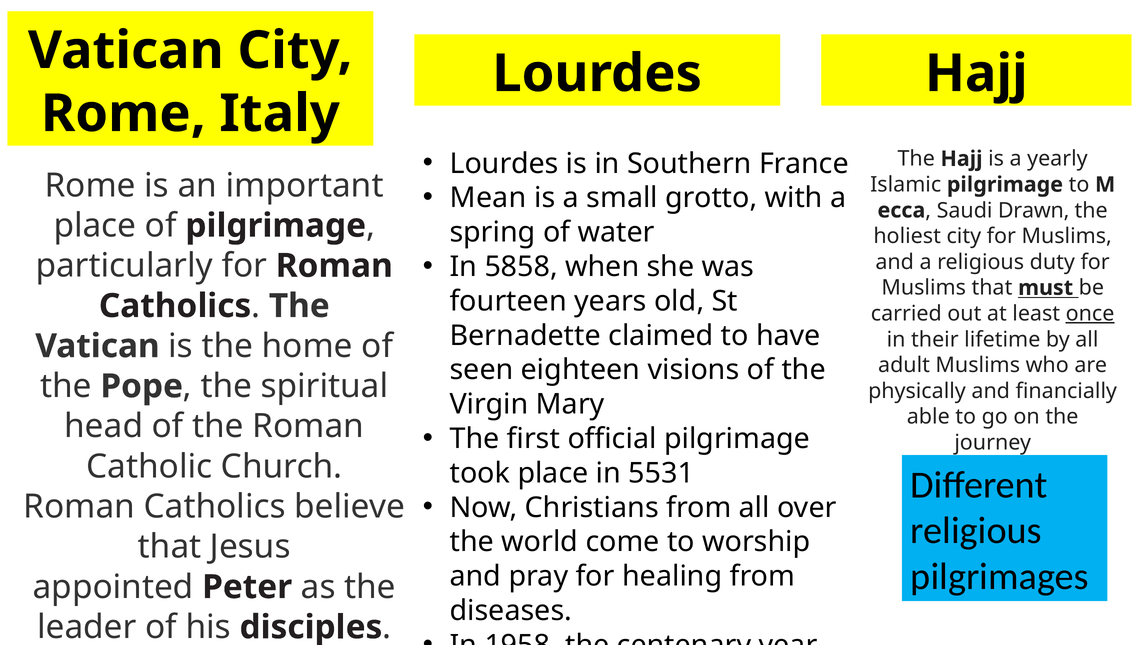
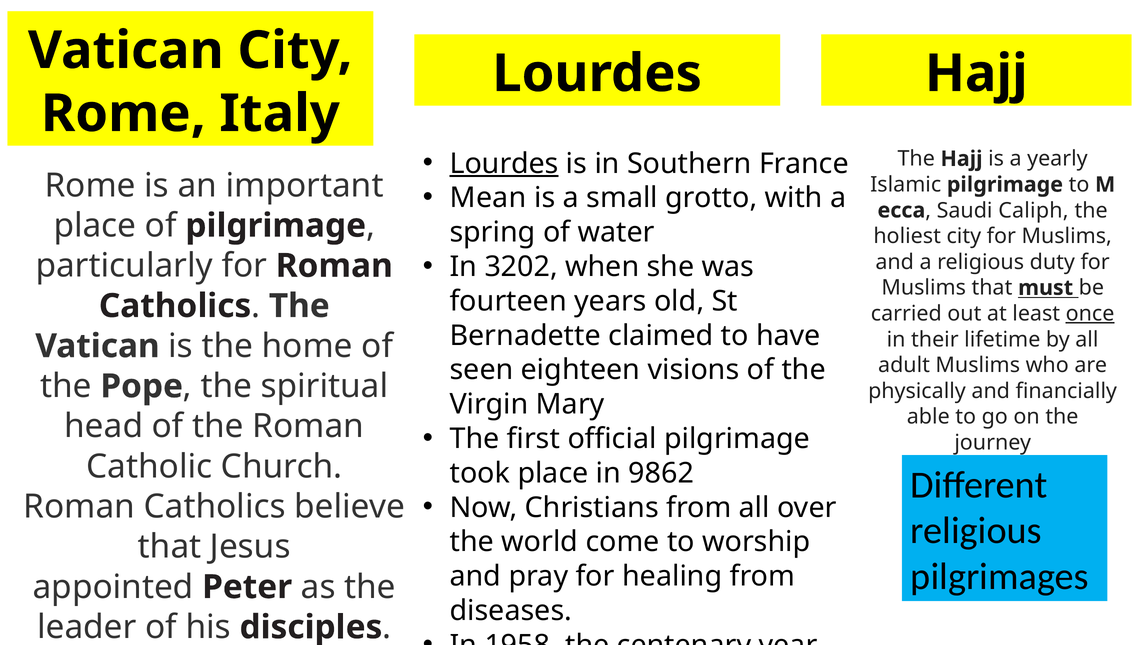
Lourdes at (504, 164) underline: none -> present
Drawn: Drawn -> Caliph
5858: 5858 -> 3202
5531: 5531 -> 9862
